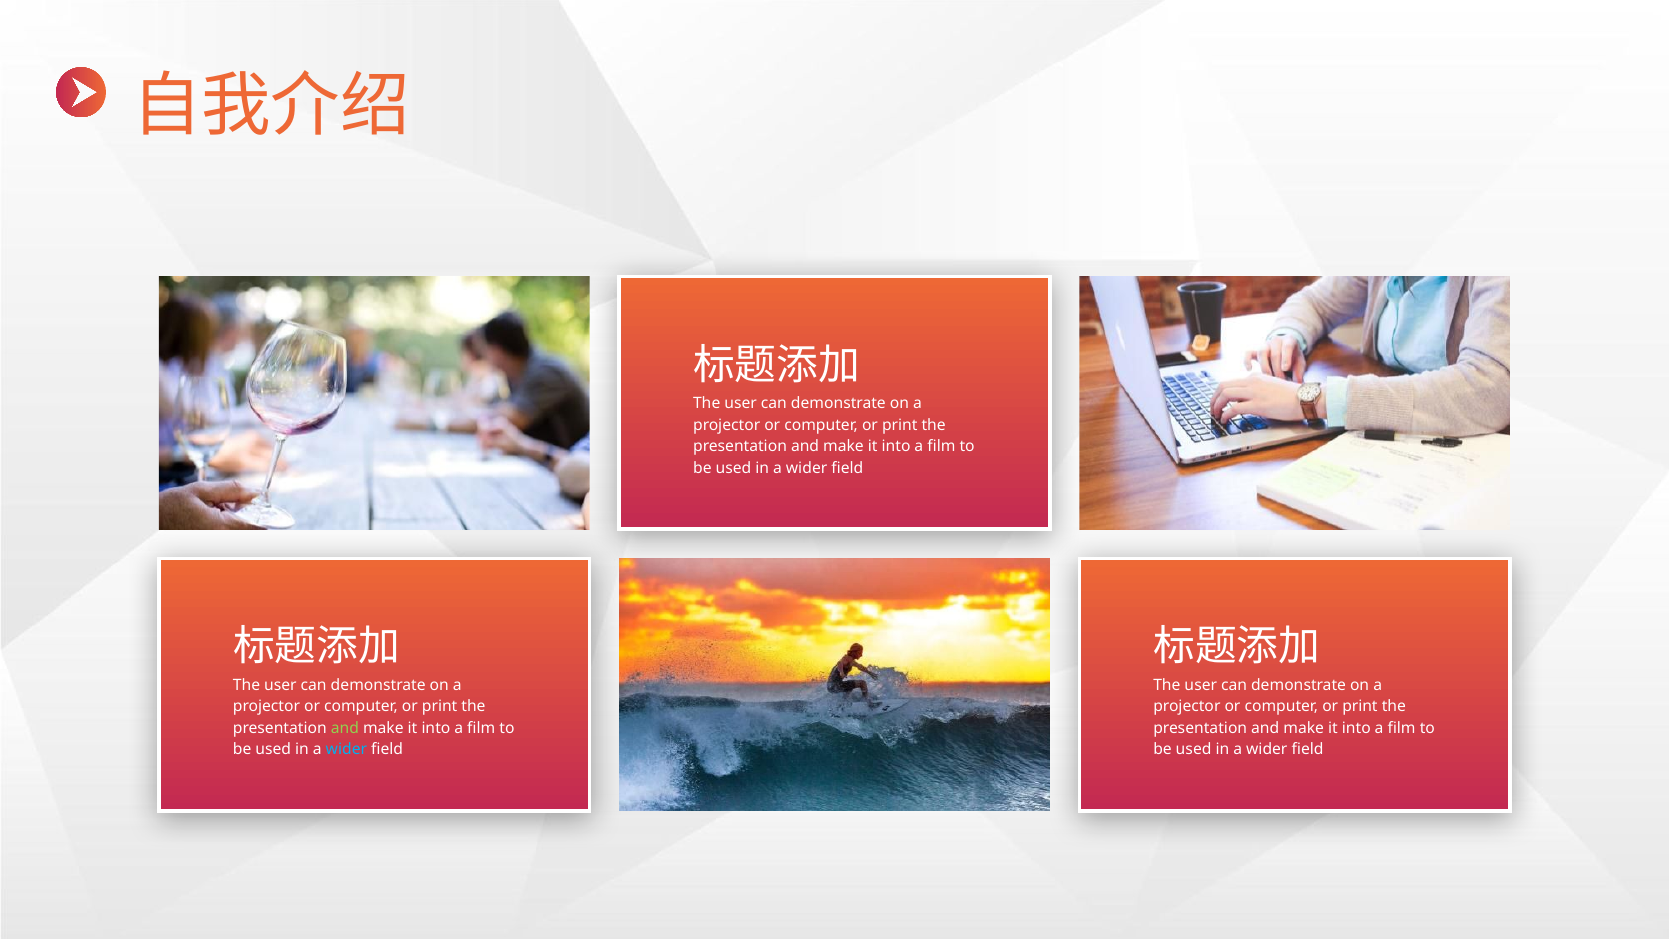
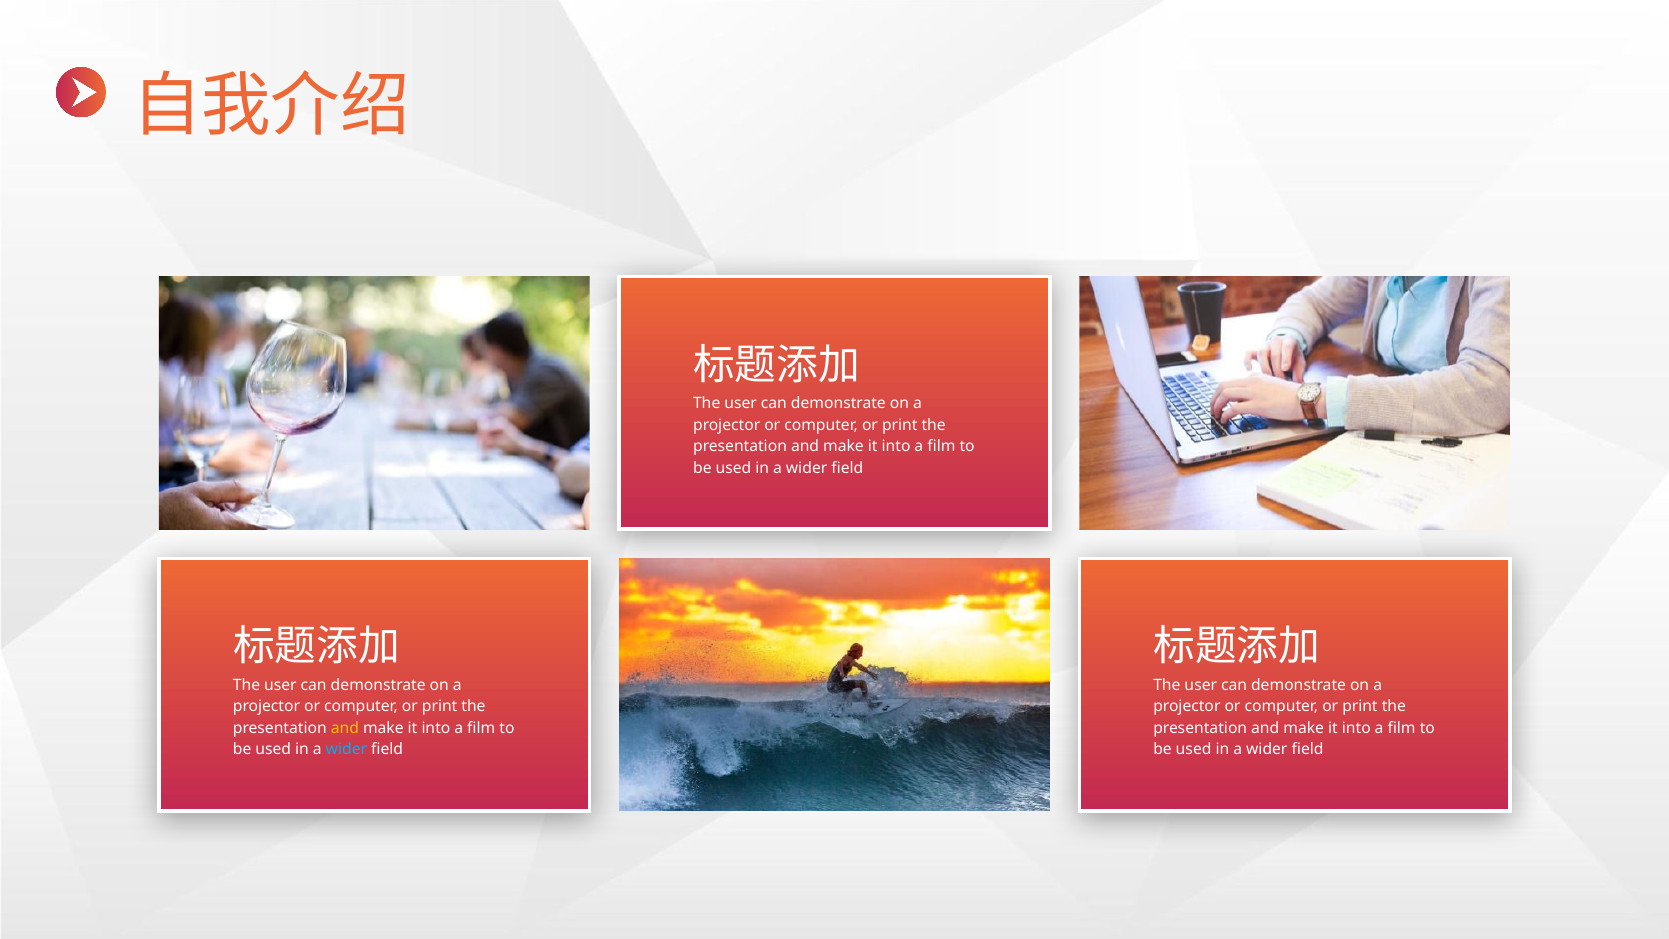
and at (345, 728) colour: light green -> yellow
